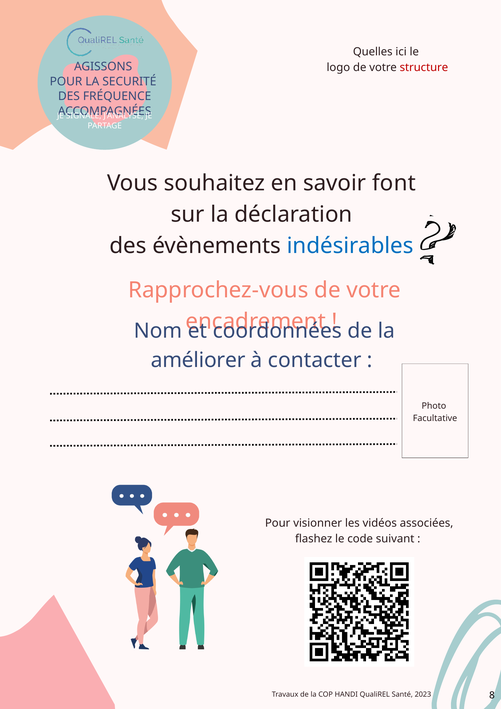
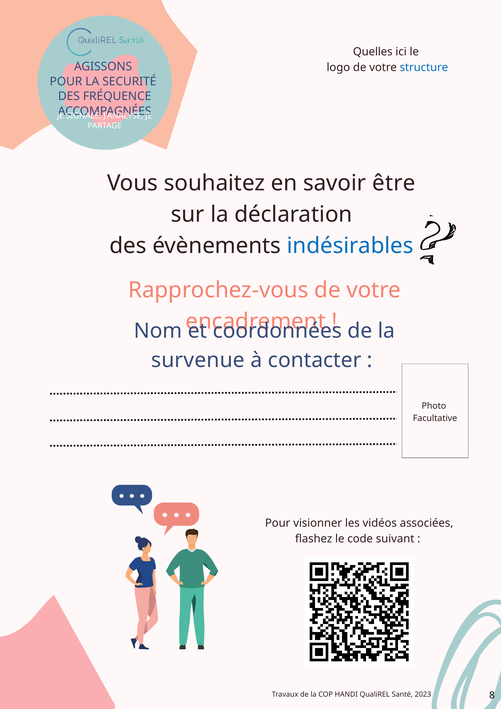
structure colour: red -> blue
font: font -> être
améliorer: améliorer -> survenue
